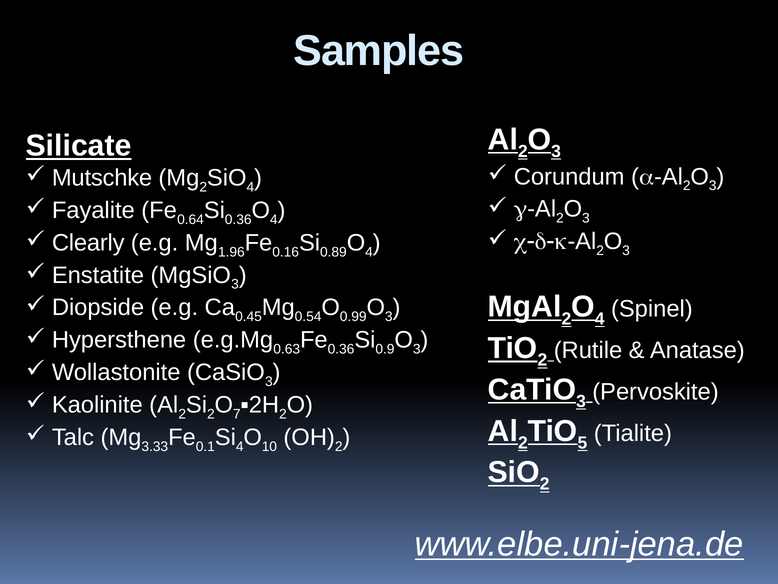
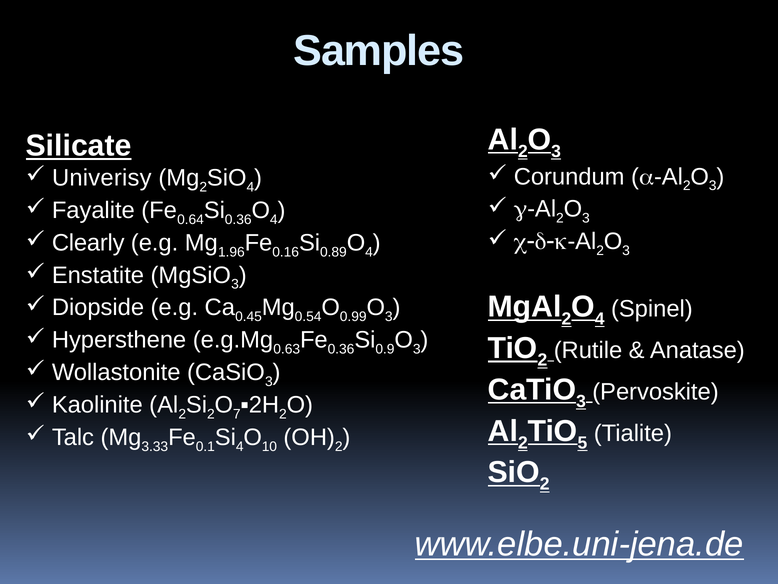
Mutschke: Mutschke -> Univerisy
